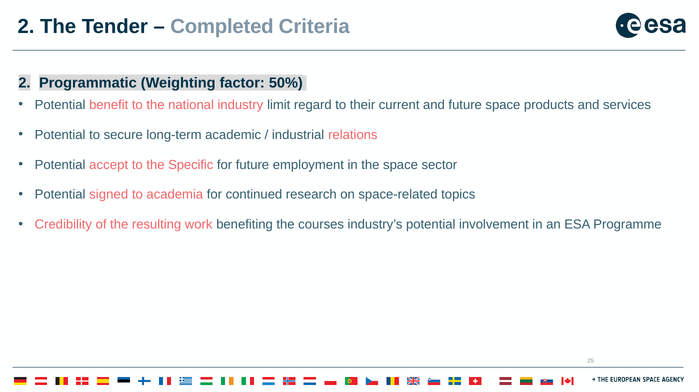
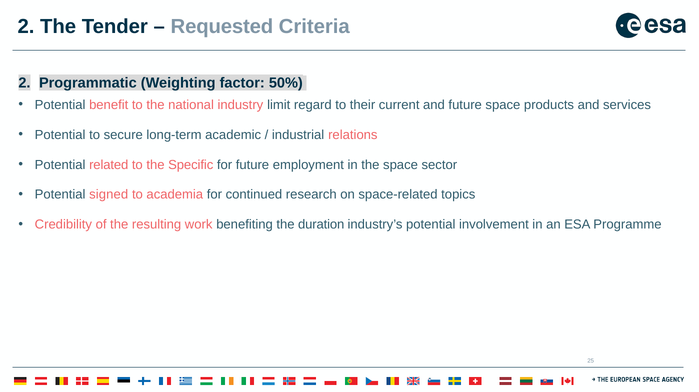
Completed: Completed -> Requested
accept: accept -> related
courses: courses -> duration
